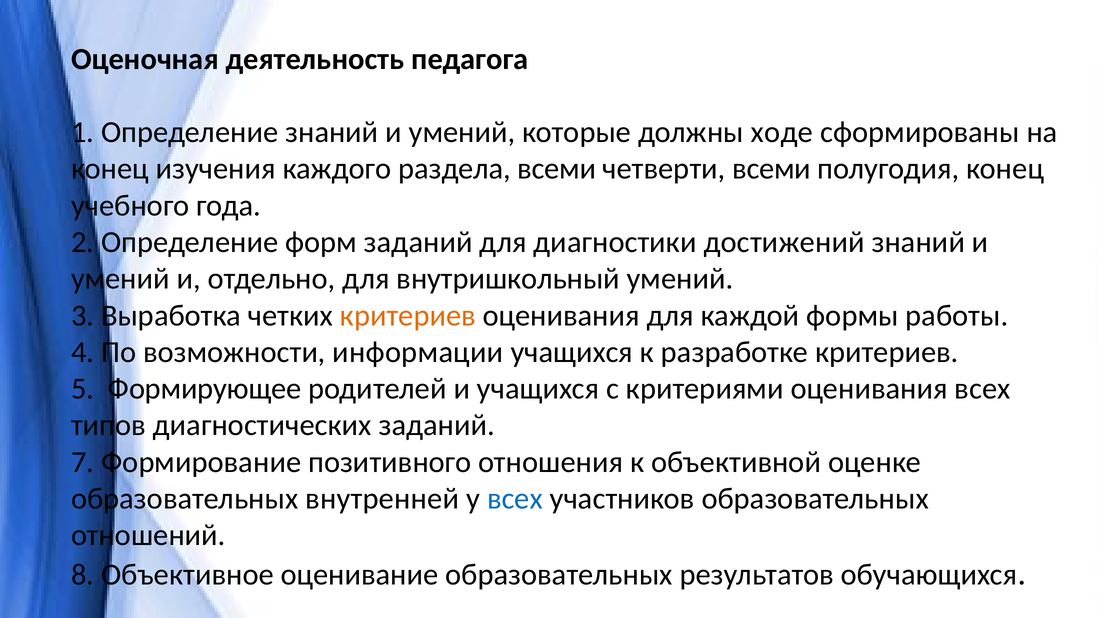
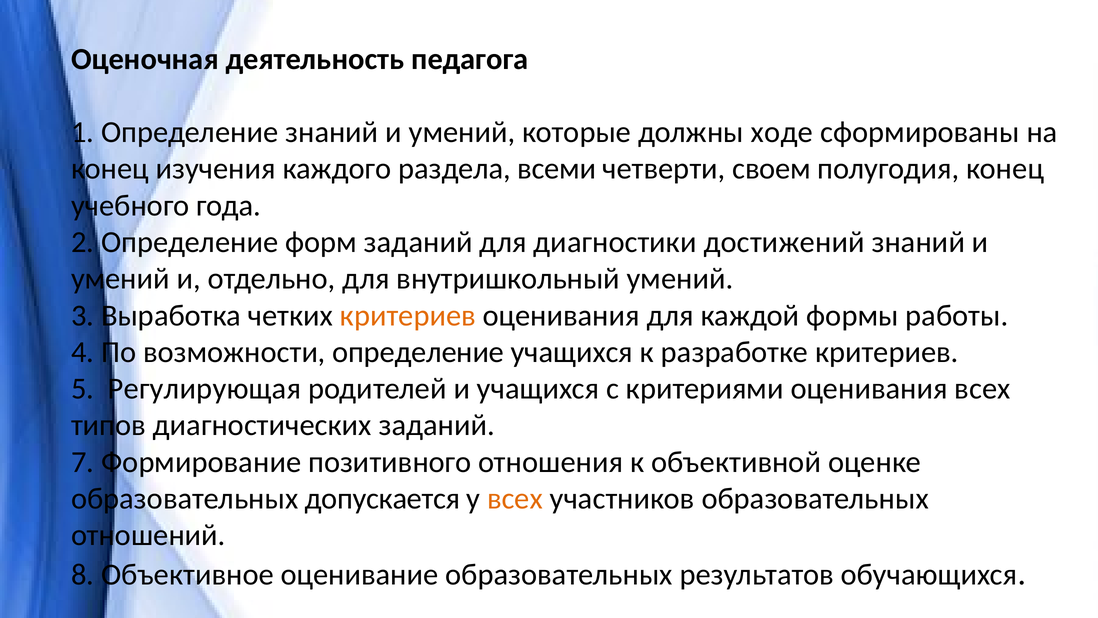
четверти всеми: всеми -> своем
возможности информации: информации -> определение
Формирующее: Формирующее -> Регулирующая
внутренней: внутренней -> допускается
всех at (515, 498) colour: blue -> orange
